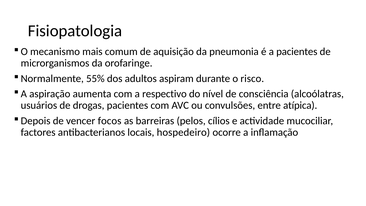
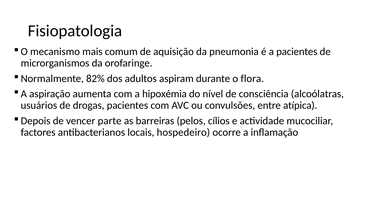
55%: 55% -> 82%
risco: risco -> flora
respectivo: respectivo -> hipoxémia
focos: focos -> parte
